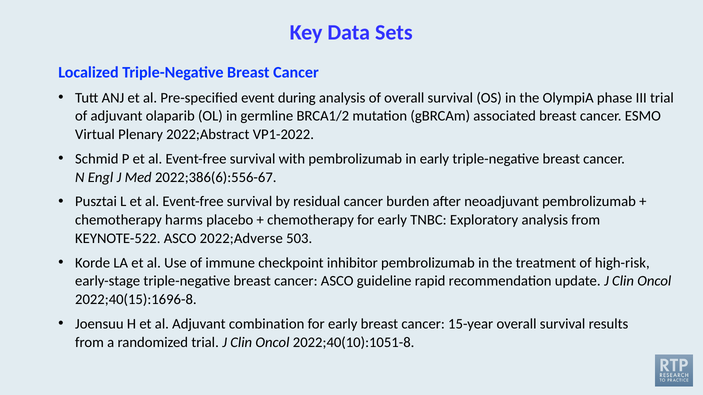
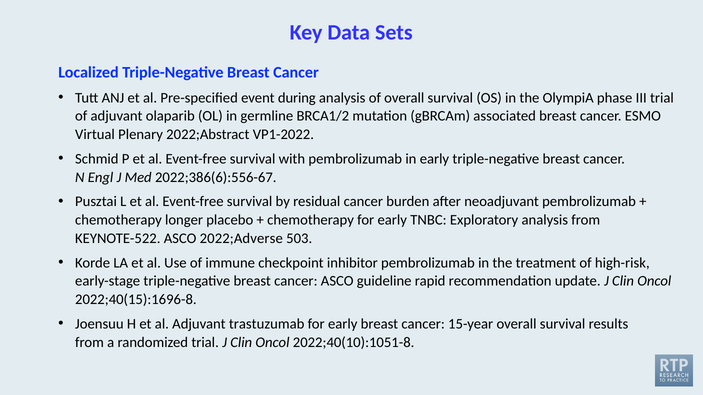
harms: harms -> longer
combination: combination -> trastuzumab
